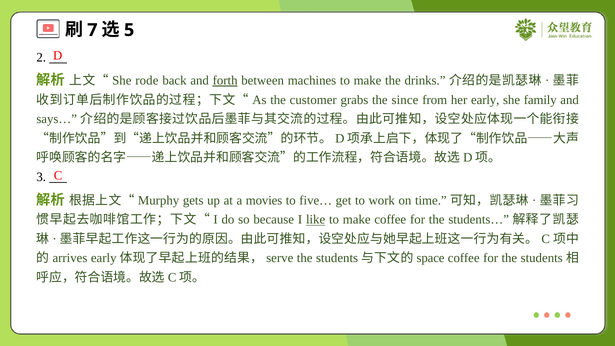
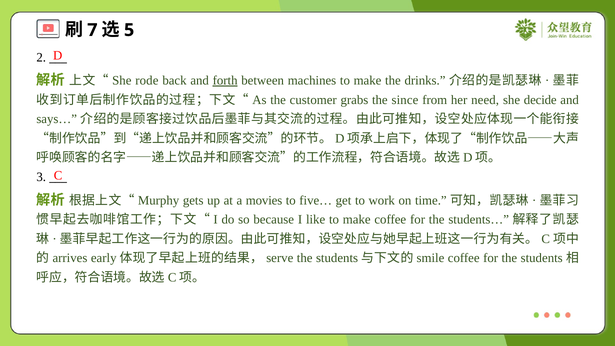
her early: early -> need
family: family -> decide
like underline: present -> none
space: space -> smile
